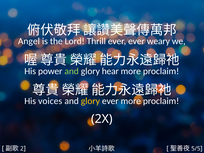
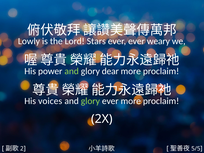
Angel: Angel -> Lowly
Thrill: Thrill -> Stars
hear: hear -> dear
glory at (90, 101) colour: yellow -> light green
